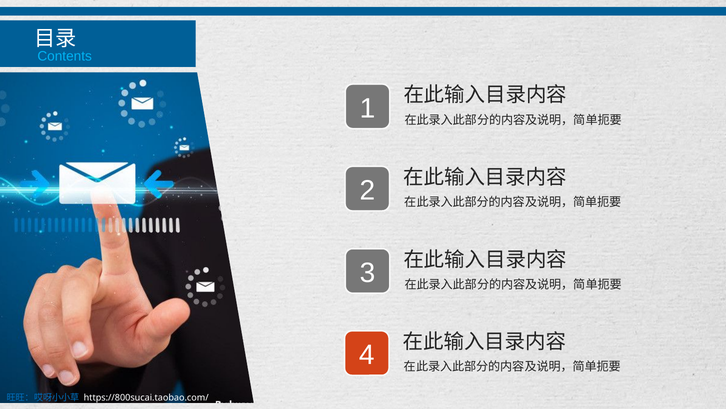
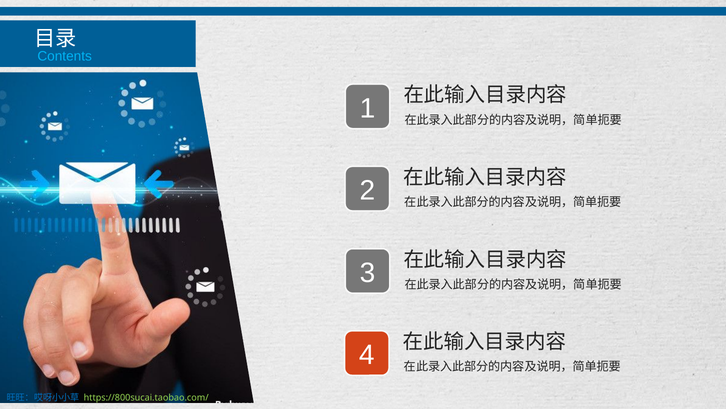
https://800sucai.taobao.com/ colour: white -> light green
